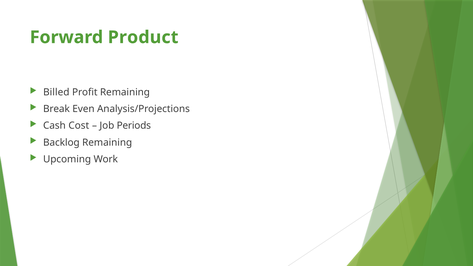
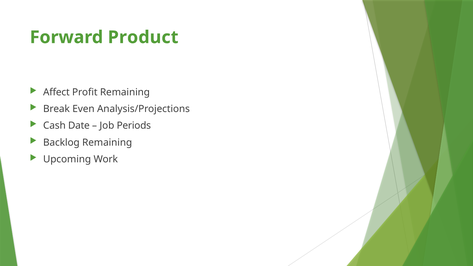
Billed: Billed -> Affect
Cost: Cost -> Date
